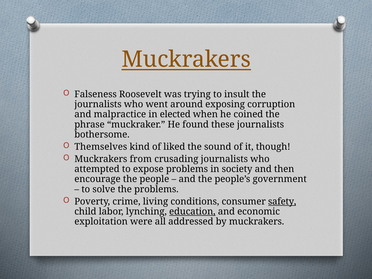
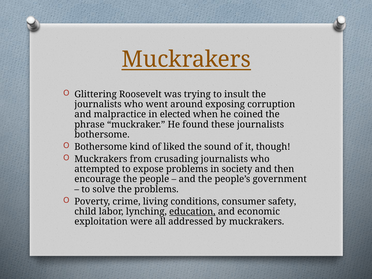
Falseness: Falseness -> Glittering
Themselves at (101, 147): Themselves -> Bothersome
safety underline: present -> none
